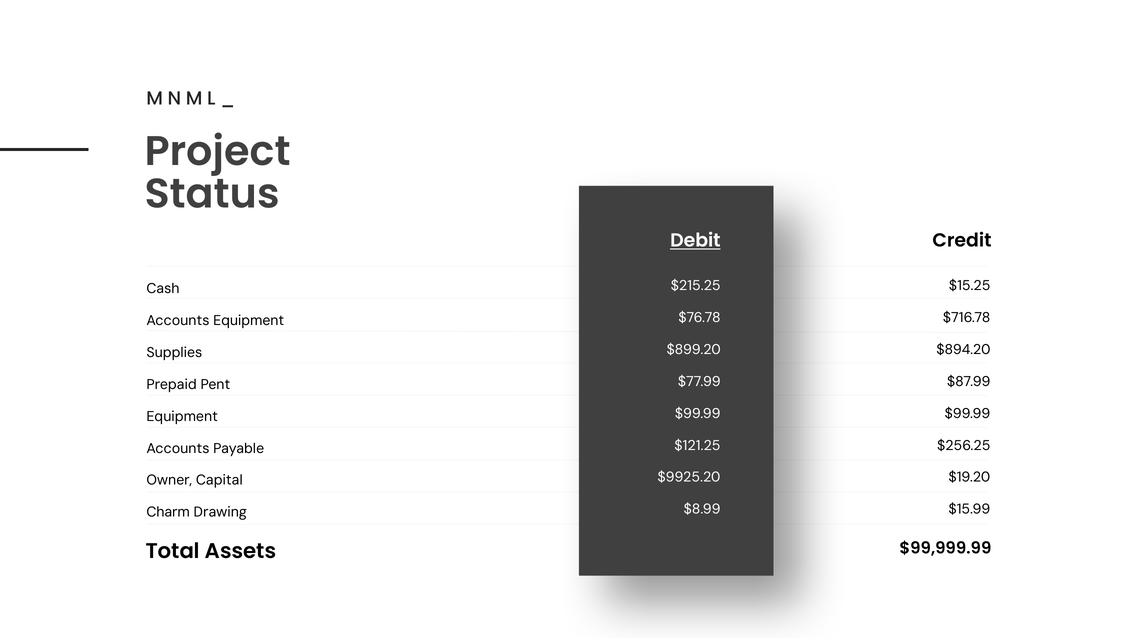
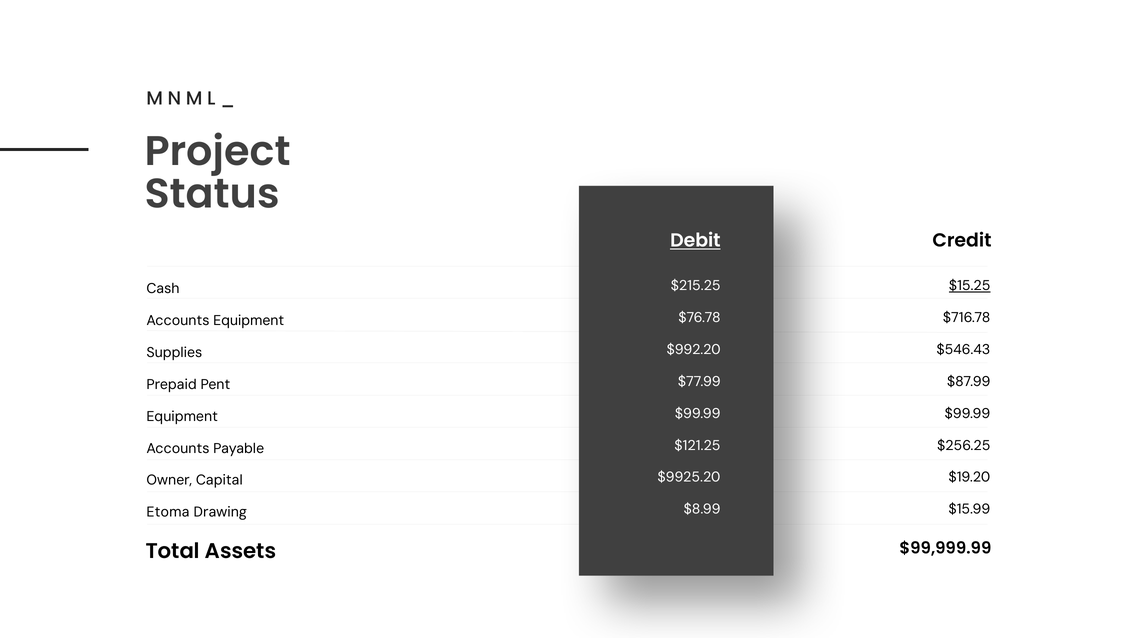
$15.25 underline: none -> present
$899.20: $899.20 -> $992.20
$894.20: $894.20 -> $546.43
Charm: Charm -> Etoma
